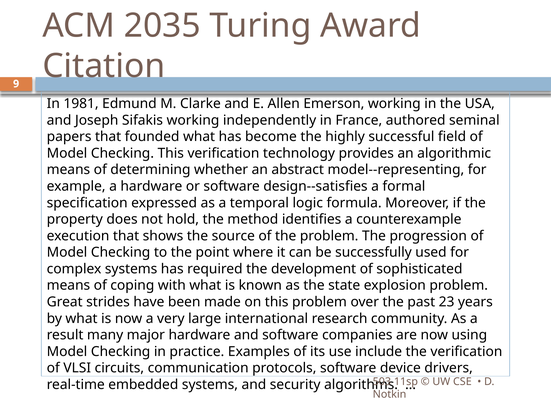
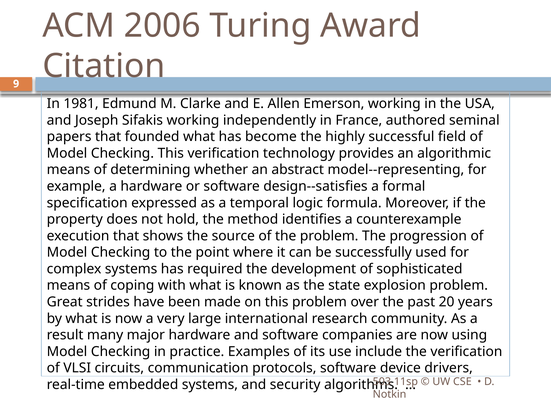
2035: 2035 -> 2006
23: 23 -> 20
